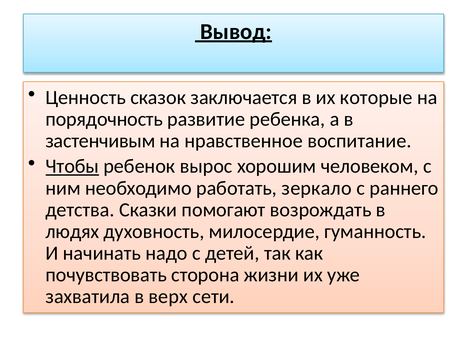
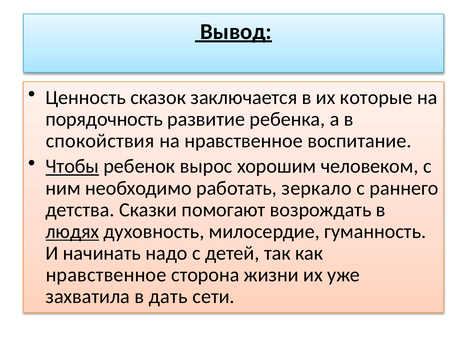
застенчивым: застенчивым -> спокойствия
людях underline: none -> present
почувствовать at (106, 275): почувствовать -> нравственное
верх: верх -> дать
